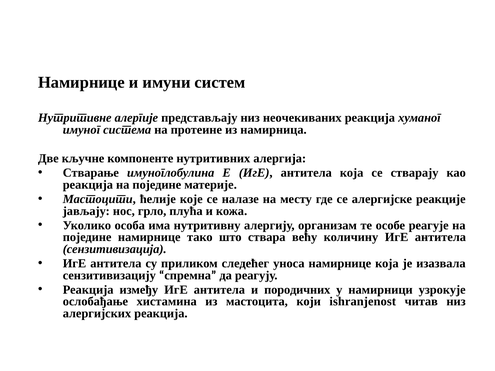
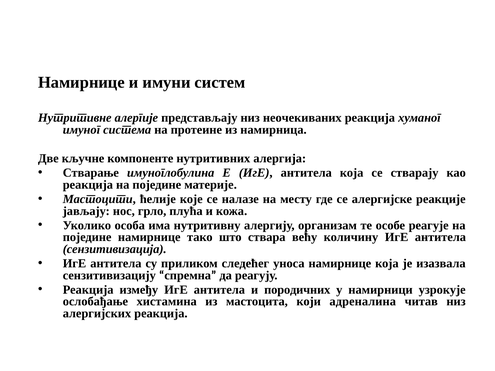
ishranjenost: ishranjenost -> адреналина
